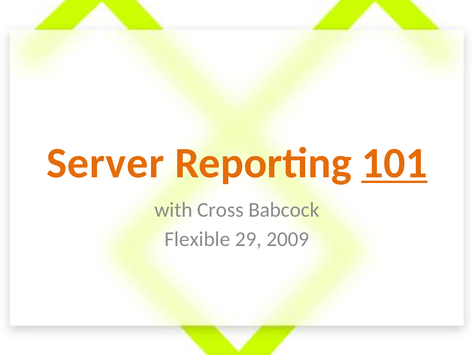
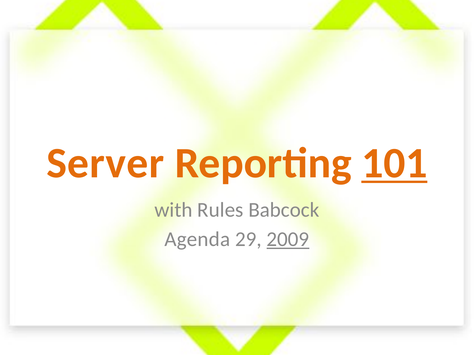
Cross: Cross -> Rules
Flexible: Flexible -> Agenda
2009 underline: none -> present
